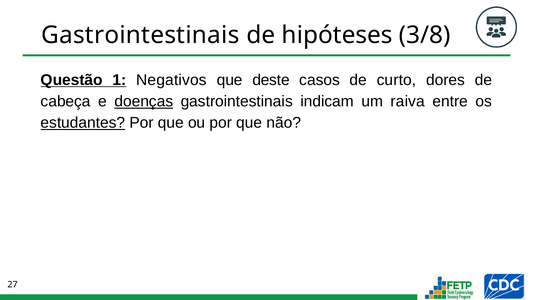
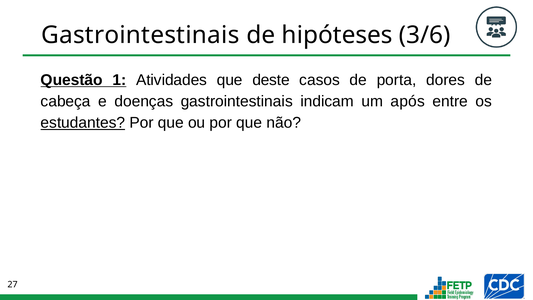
3/8: 3/8 -> 3/6
Negativos: Negativos -> Atividades
curto: curto -> porta
doenças underline: present -> none
raiva: raiva -> após
